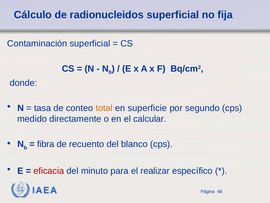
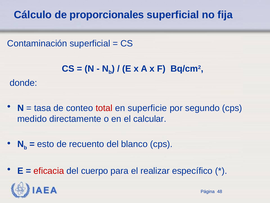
radionucleidos: radionucleidos -> proporcionales
total colour: orange -> red
fibra: fibra -> esto
minuto: minuto -> cuerpo
